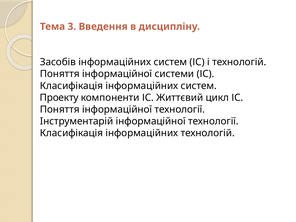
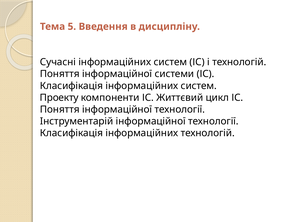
3: 3 -> 5
Засобів: Засобів -> Сучасні
